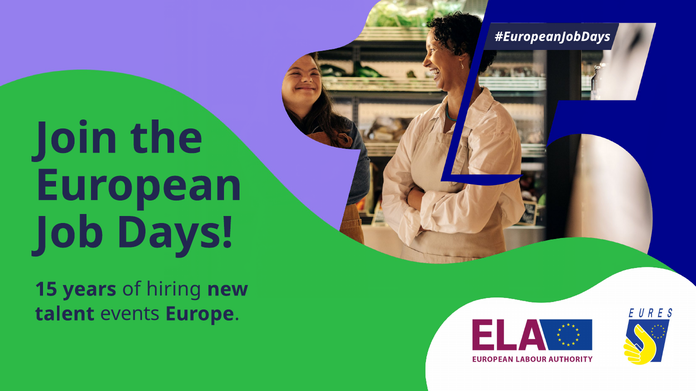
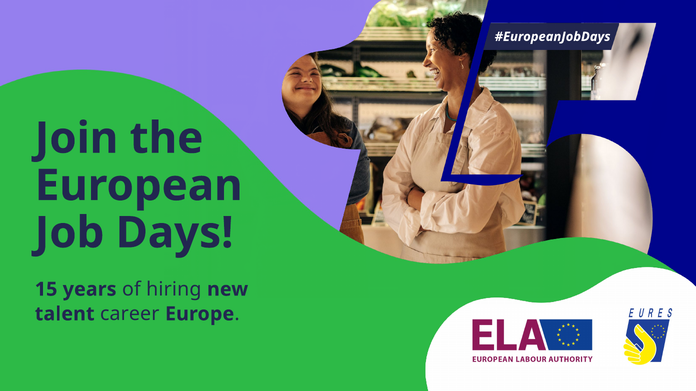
events: events -> career
